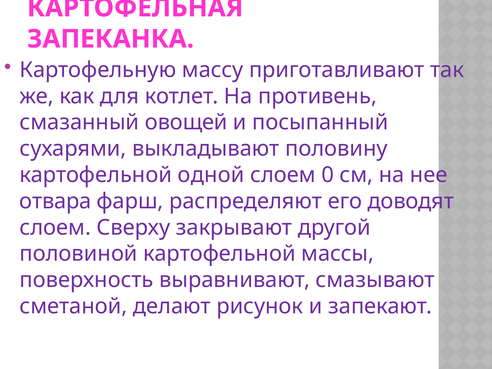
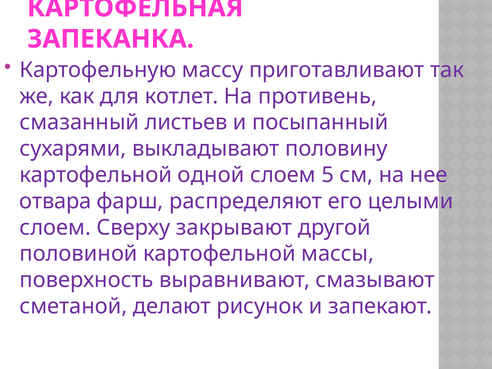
овощей: овощей -> листьев
0: 0 -> 5
доводят: доводят -> целыми
